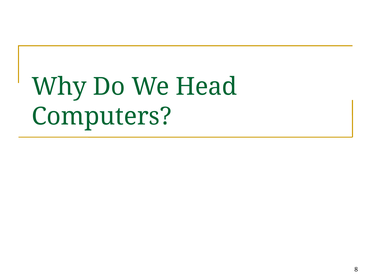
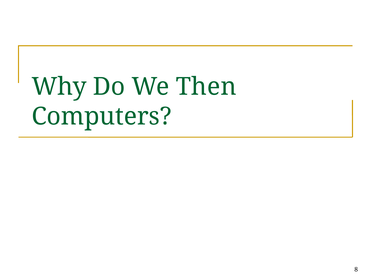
Head: Head -> Then
